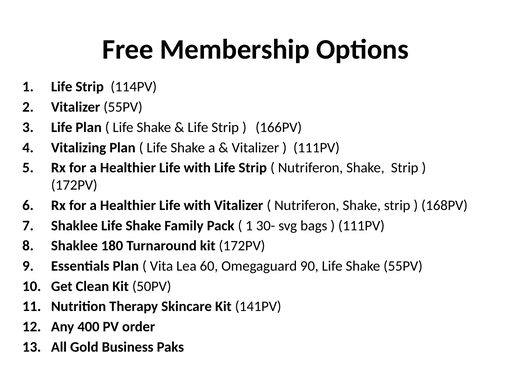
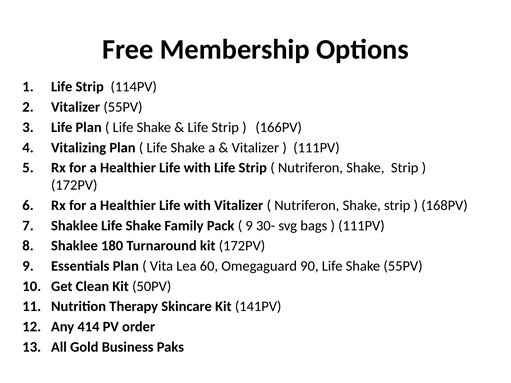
1 at (249, 226): 1 -> 9
400: 400 -> 414
